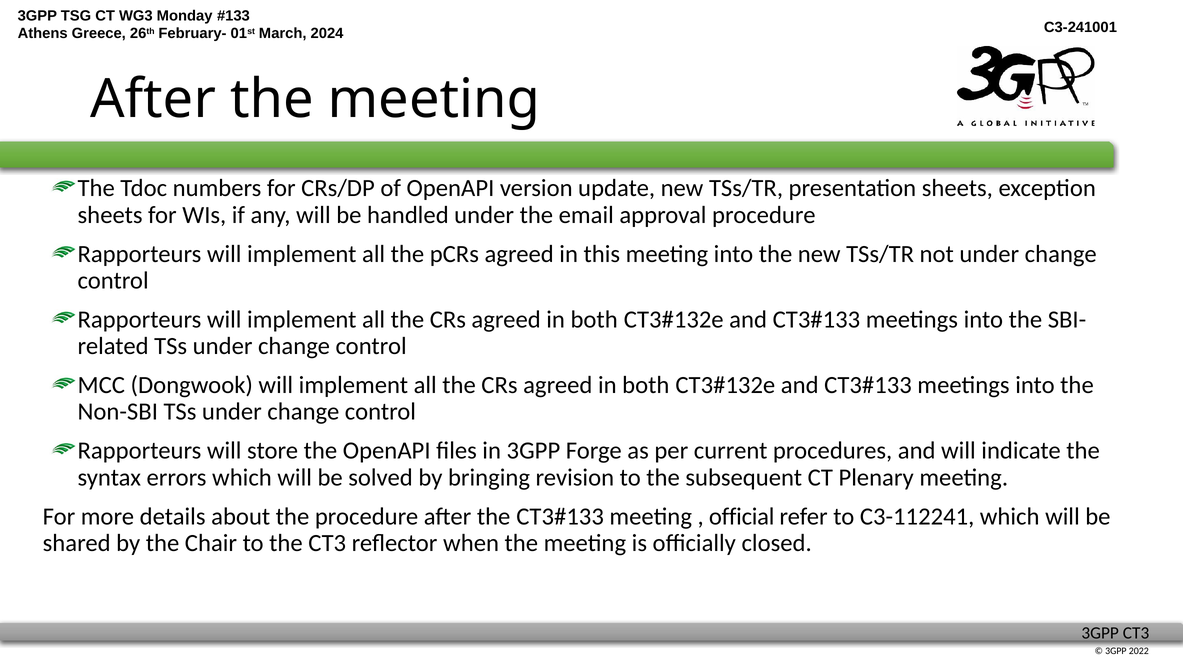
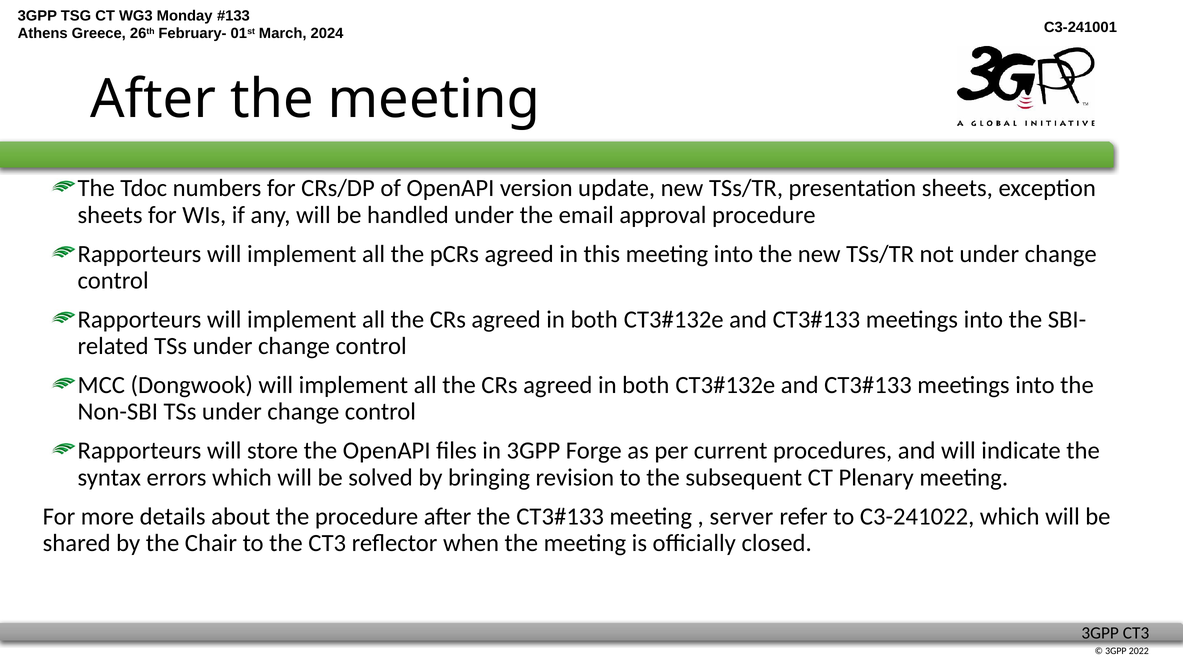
official: official -> server
C3-112241: C3-112241 -> C3-241022
